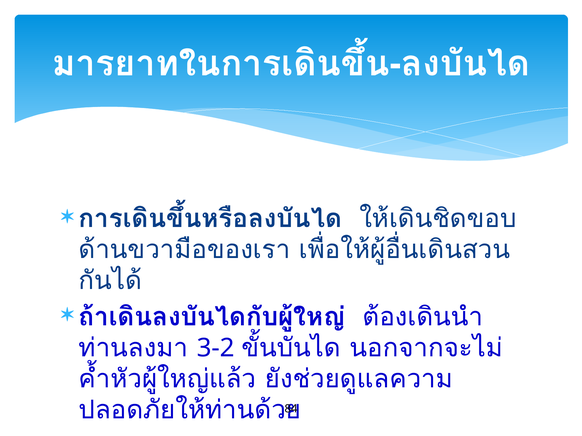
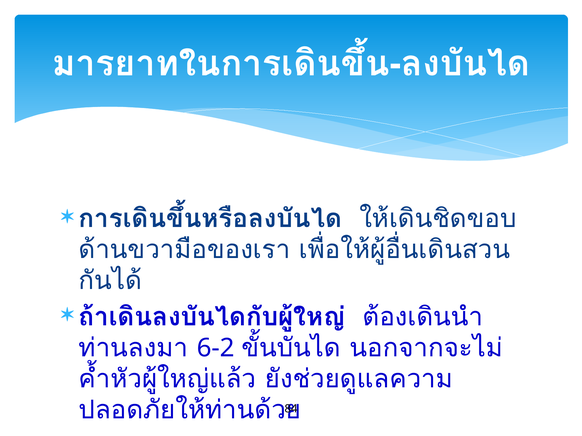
3-2: 3-2 -> 6-2
